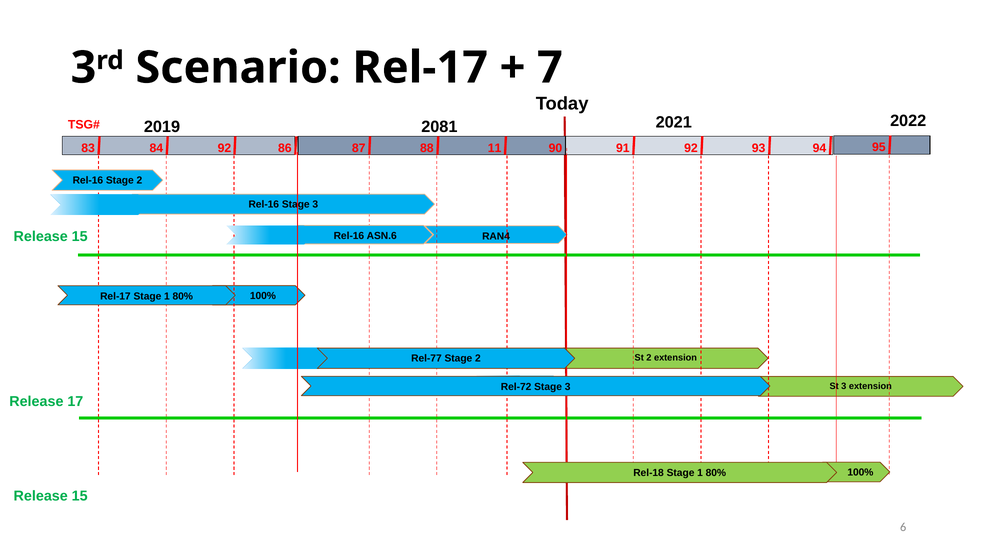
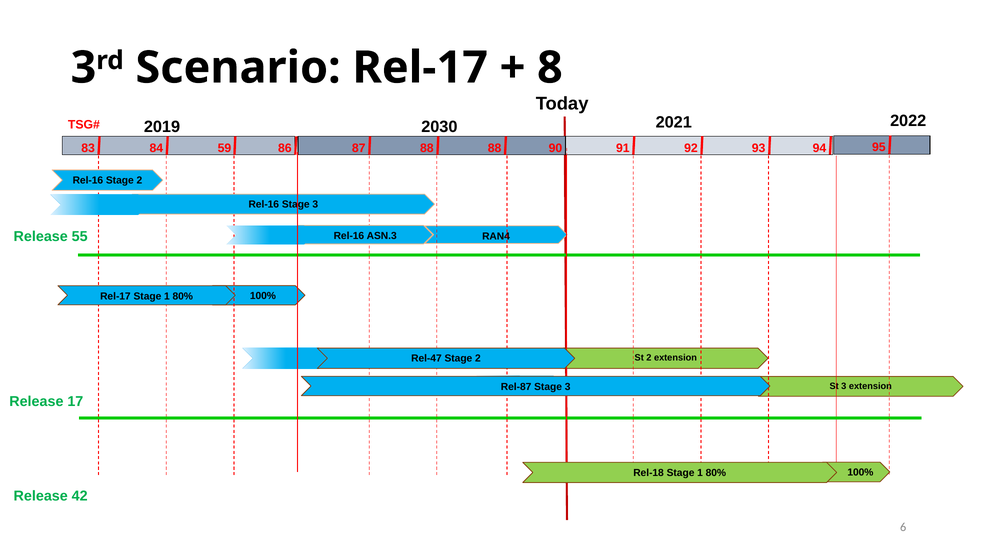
7: 7 -> 8
2081: 2081 -> 2030
84 92: 92 -> 59
88 11: 11 -> 88
15 at (80, 236): 15 -> 55
ASN.6: ASN.6 -> ASN.3
Rel-77: Rel-77 -> Rel-47
Rel-72: Rel-72 -> Rel-87
15 at (80, 496): 15 -> 42
